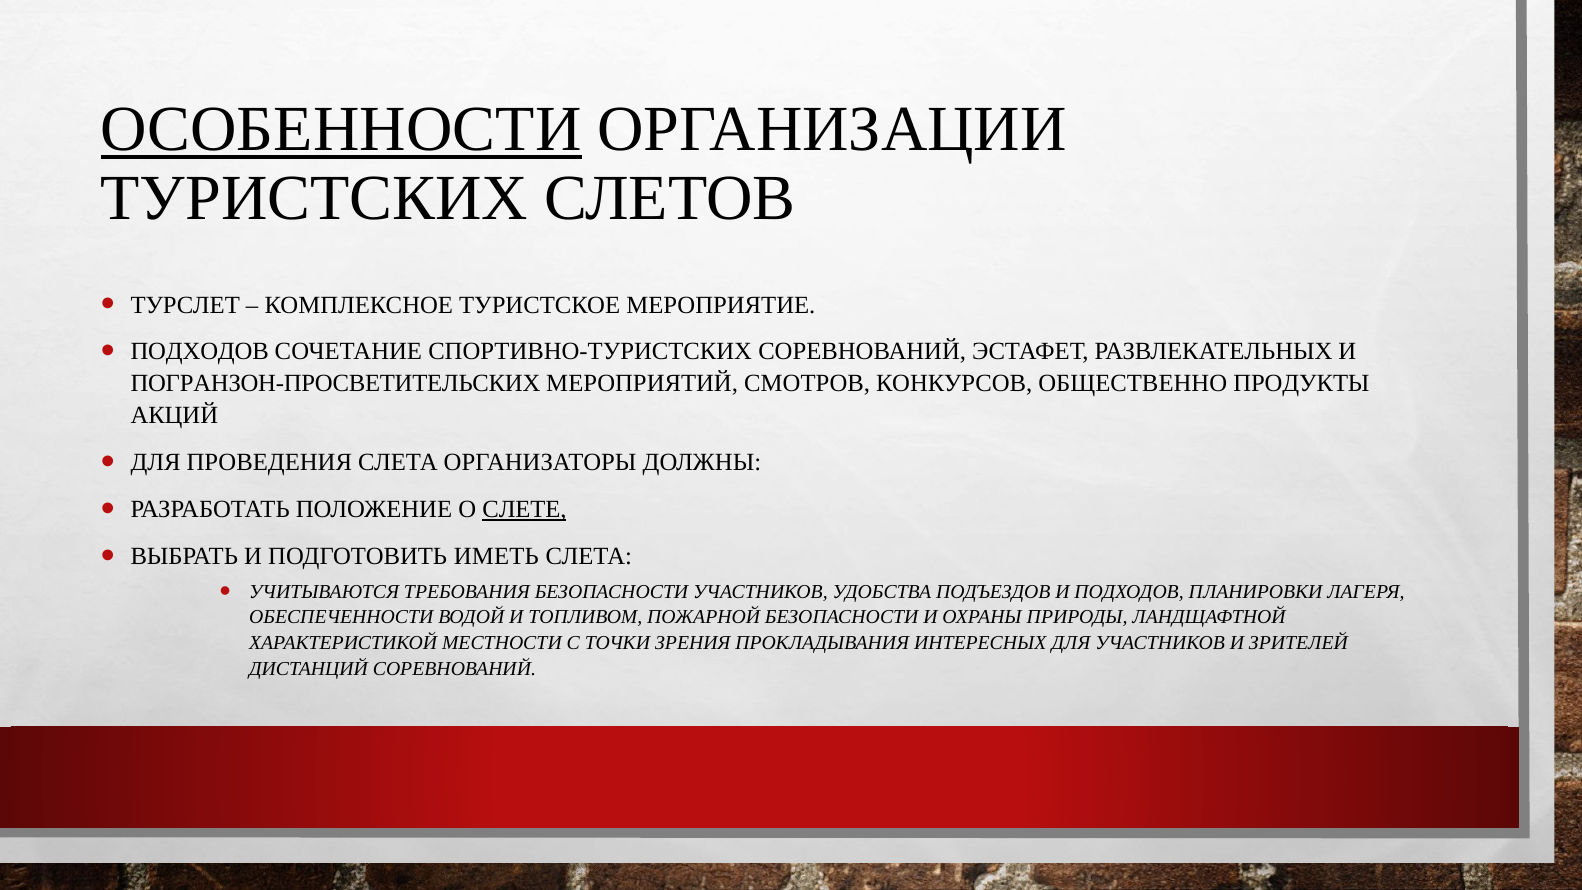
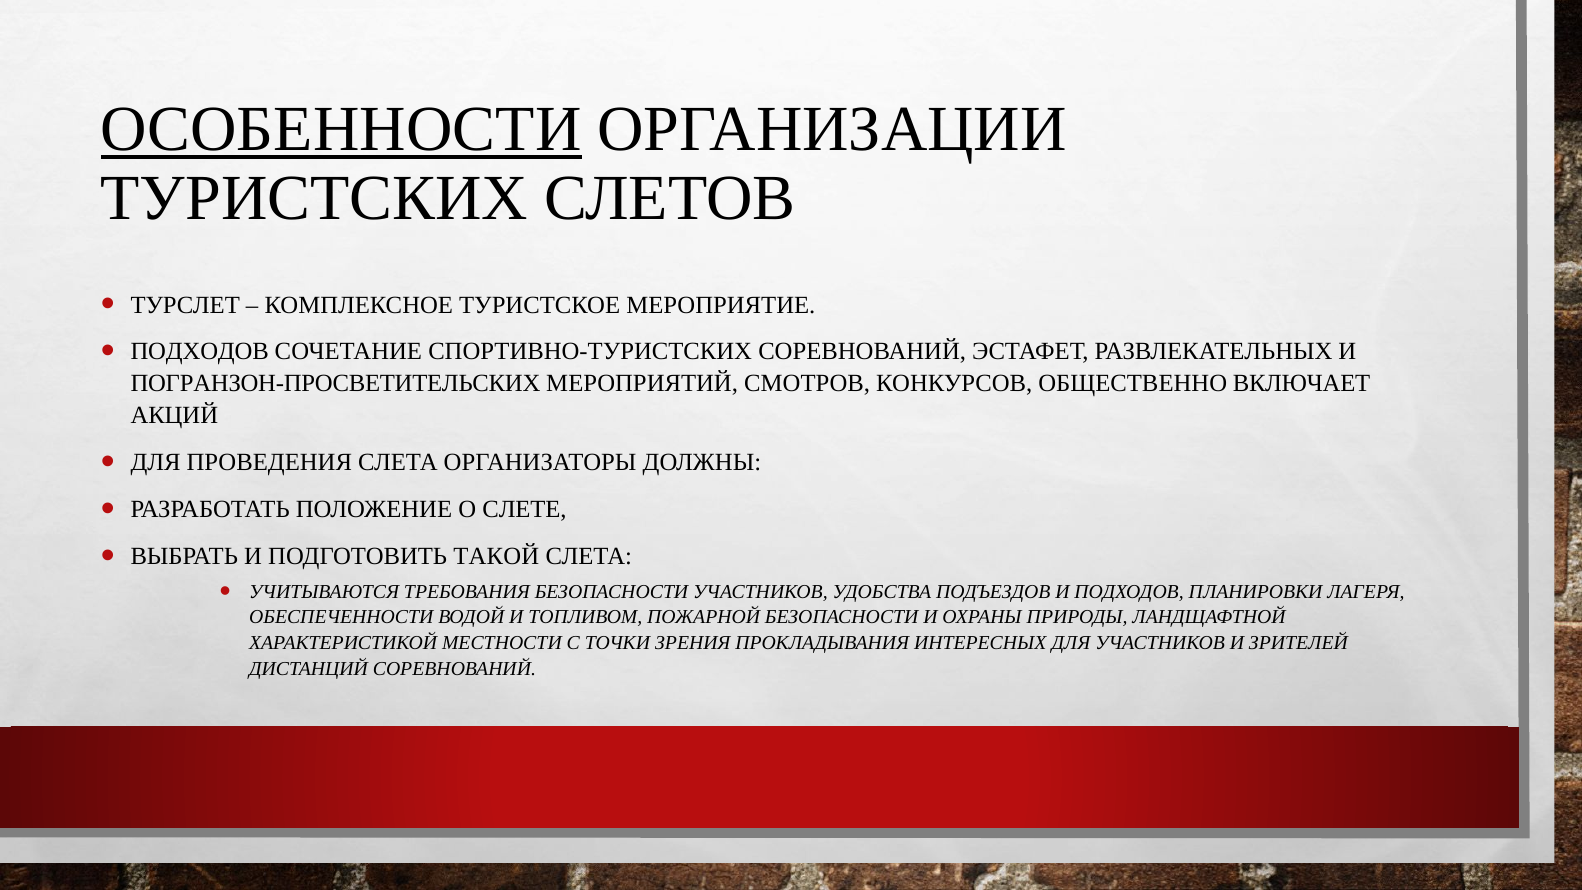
ПРОДУКТЫ: ПРОДУКТЫ -> ВКЛЮЧАЕТ
СЛЕТЕ underline: present -> none
ИМЕТЬ: ИМЕТЬ -> ТАКОЙ
